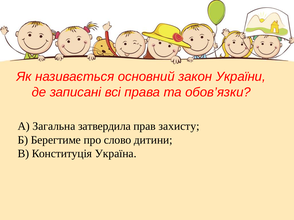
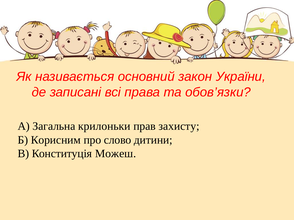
затвердила: затвердила -> крилоньки
Берегтиме: Берегтиме -> Корисним
Україна: Україна -> Можеш
